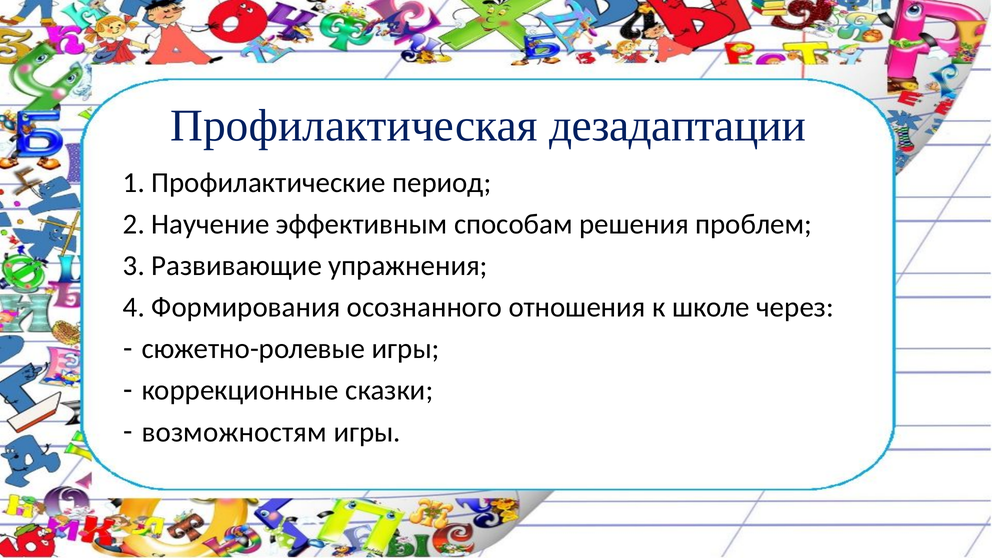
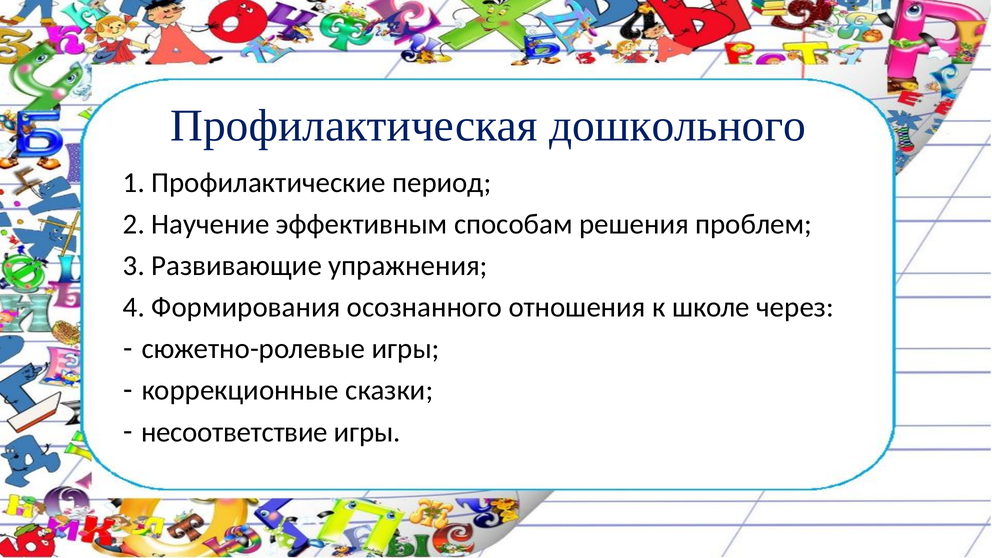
дезадаптации: дезадаптации -> дошкольного
возможностям: возможностям -> несоответствие
